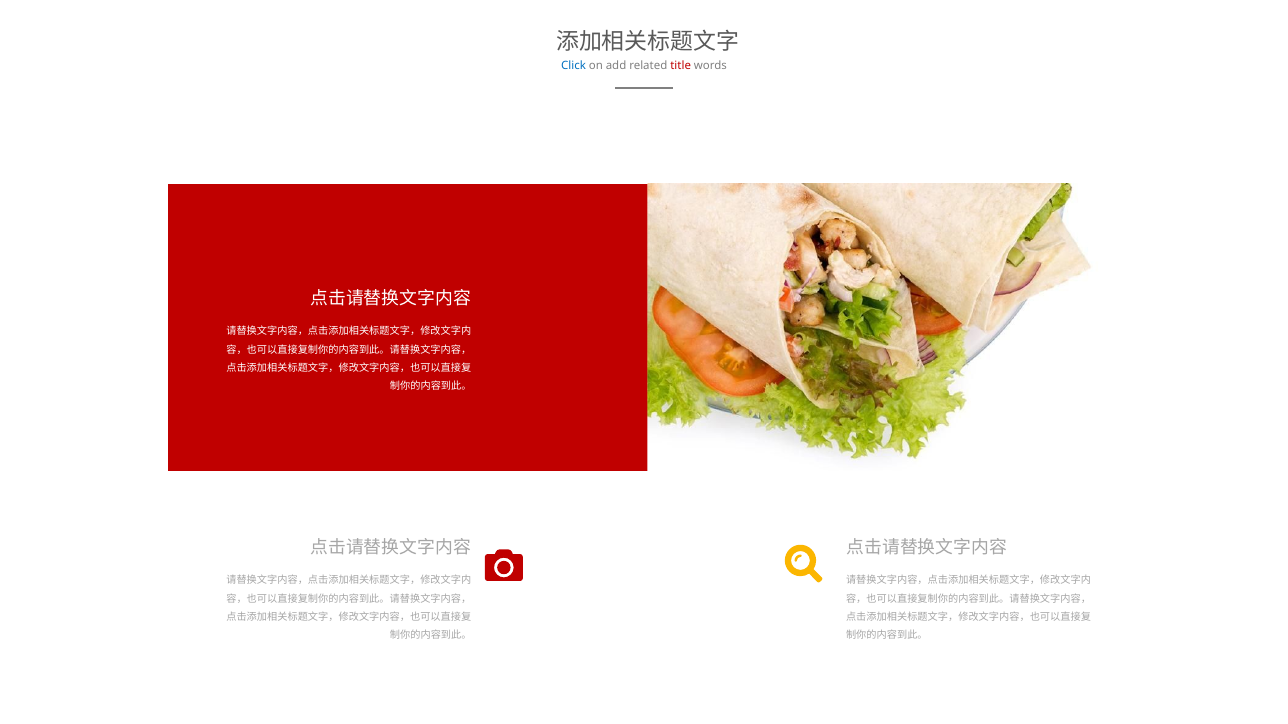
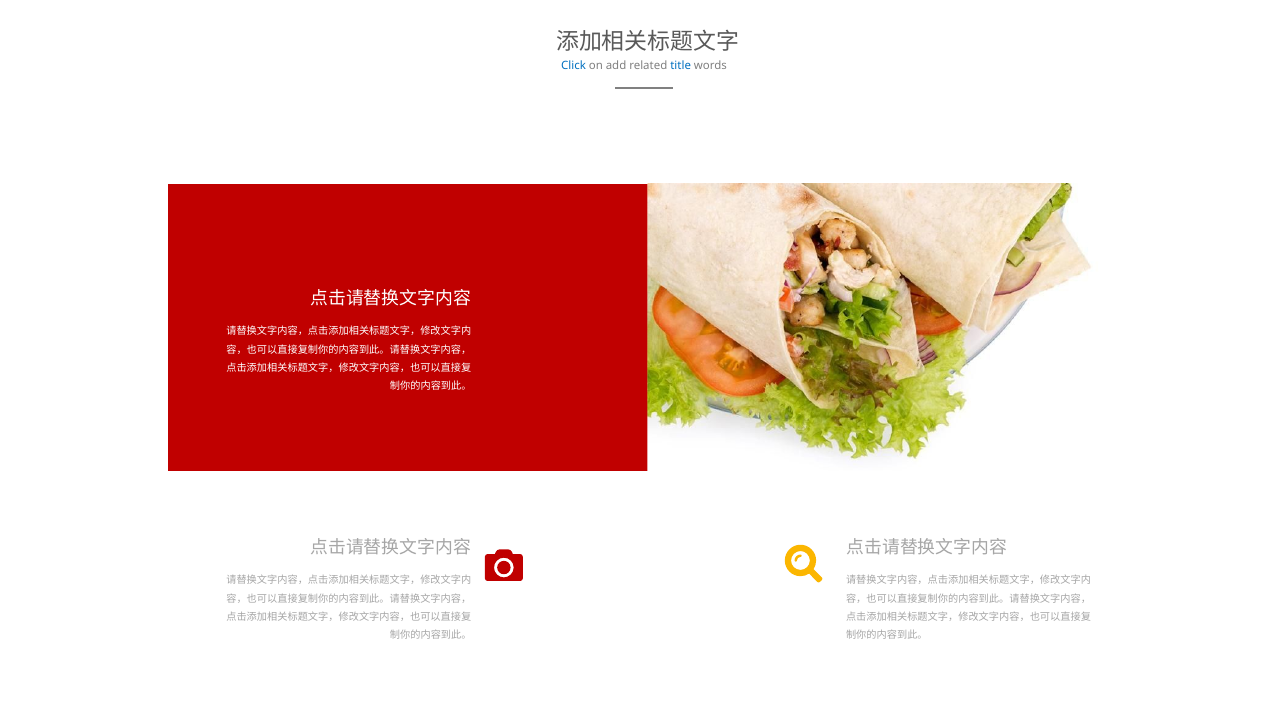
title colour: red -> blue
